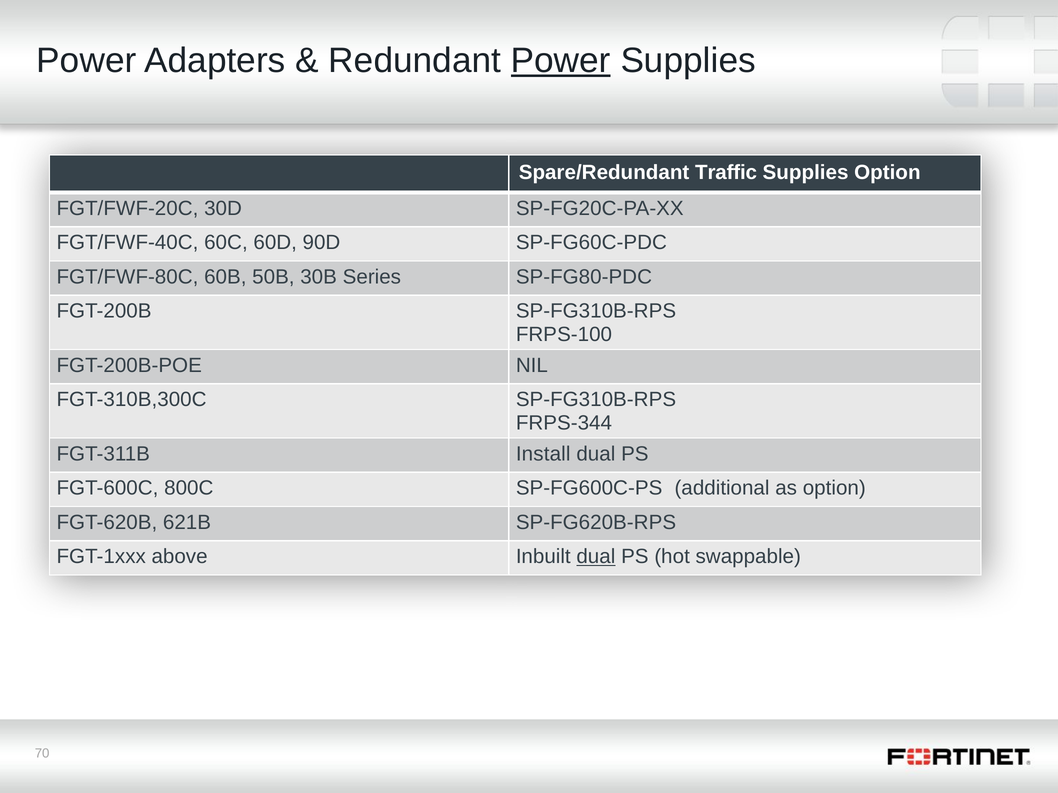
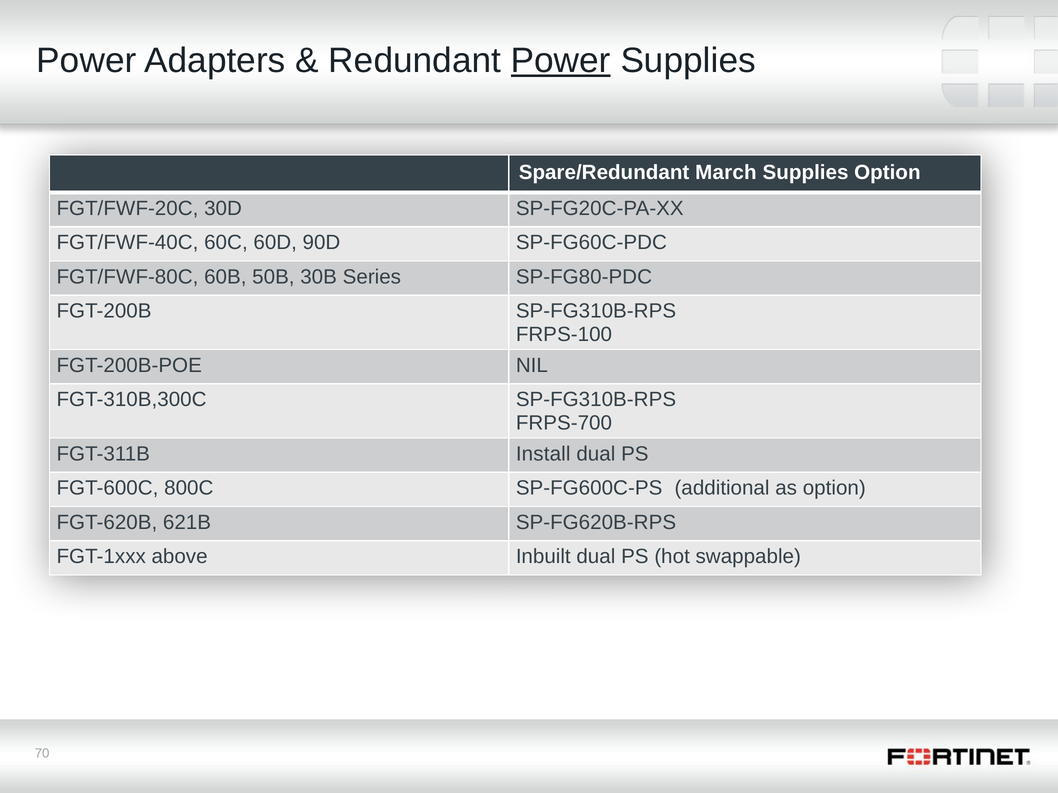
Traffic: Traffic -> March
FRPS-344: FRPS-344 -> FRPS-700
dual at (596, 557) underline: present -> none
